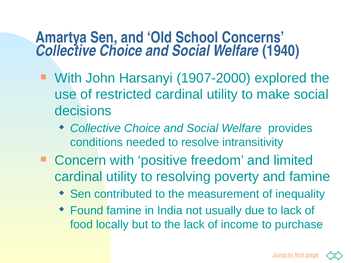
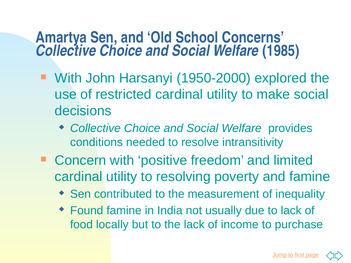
1940: 1940 -> 1985
1907-2000: 1907-2000 -> 1950-2000
